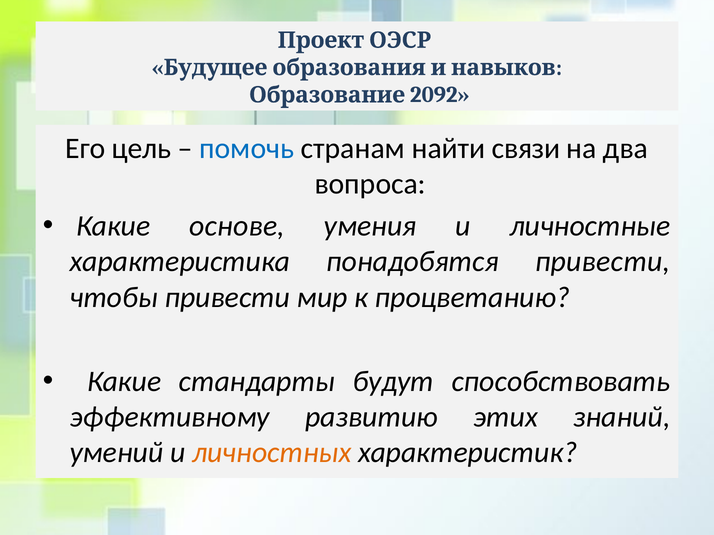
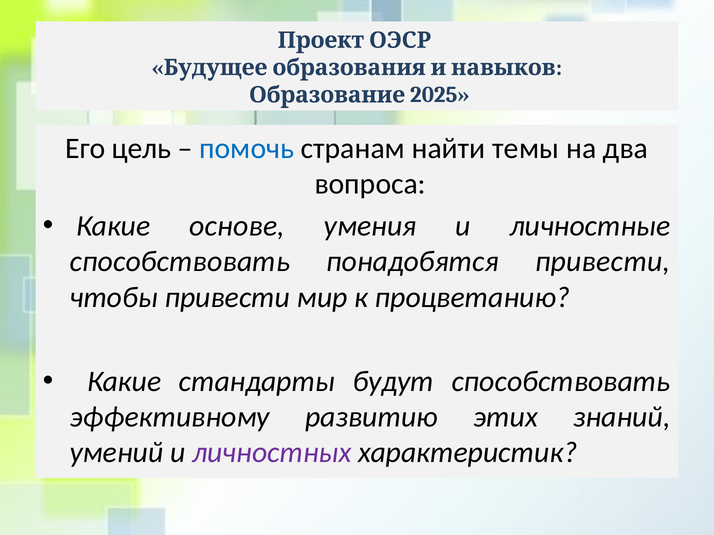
2092: 2092 -> 2025
связи: связи -> темы
характеристика at (180, 262): характеристика -> способствовать
личностных colour: orange -> purple
